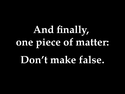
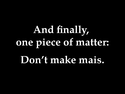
false: false -> mais
